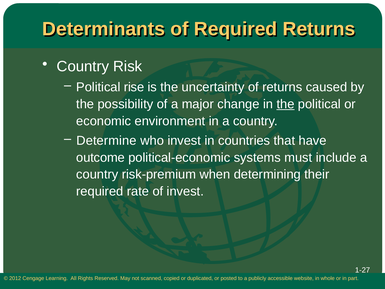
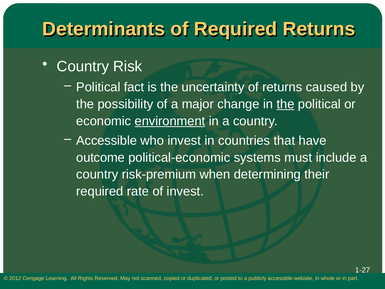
rise: rise -> fact
environment underline: none -> present
Determine at (106, 140): Determine -> Accessible
